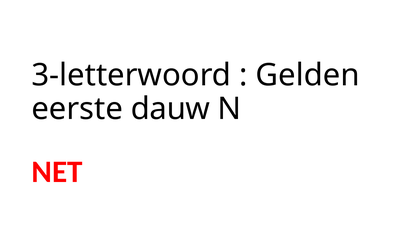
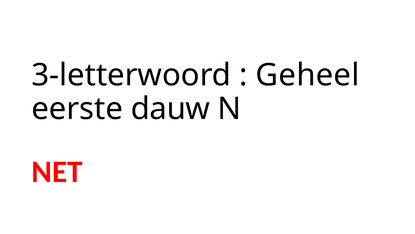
Gelden: Gelden -> Geheel
